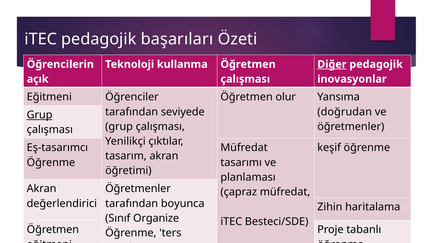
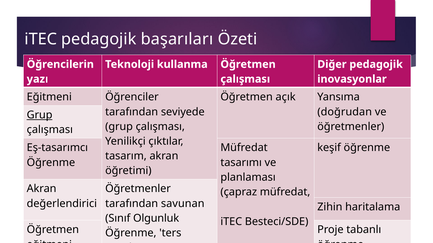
Diğer underline: present -> none
açık: açık -> yazı
olur: olur -> açık
boyunca: boyunca -> savunan
Organize: Organize -> Olgunluk
